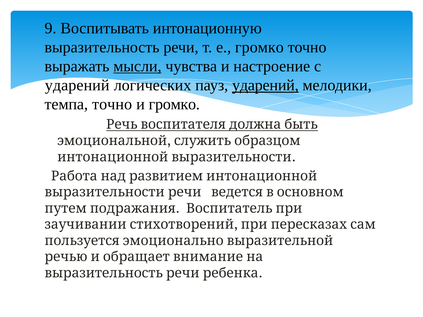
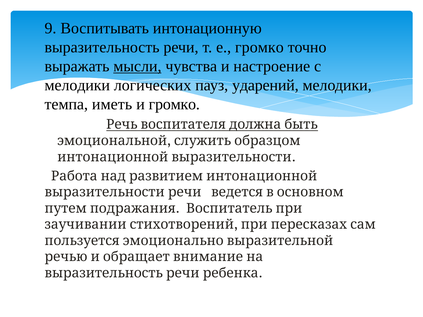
ударений at (77, 85): ударений -> мелодики
ударений at (265, 85) underline: present -> none
темпа точно: точно -> иметь
